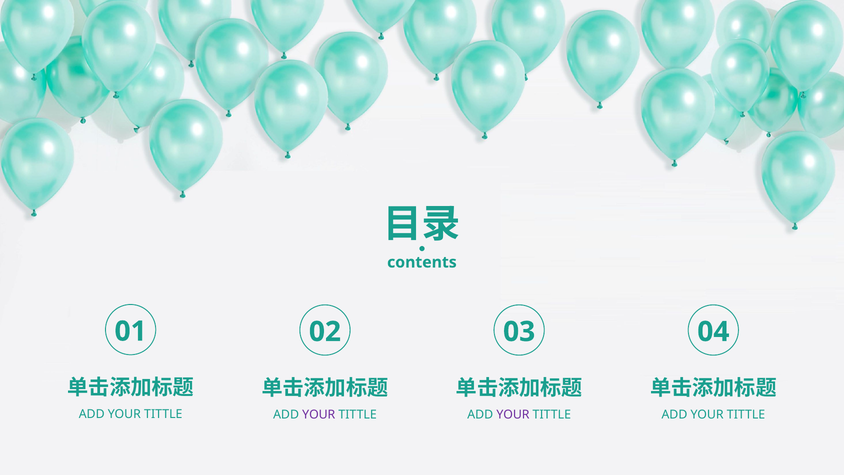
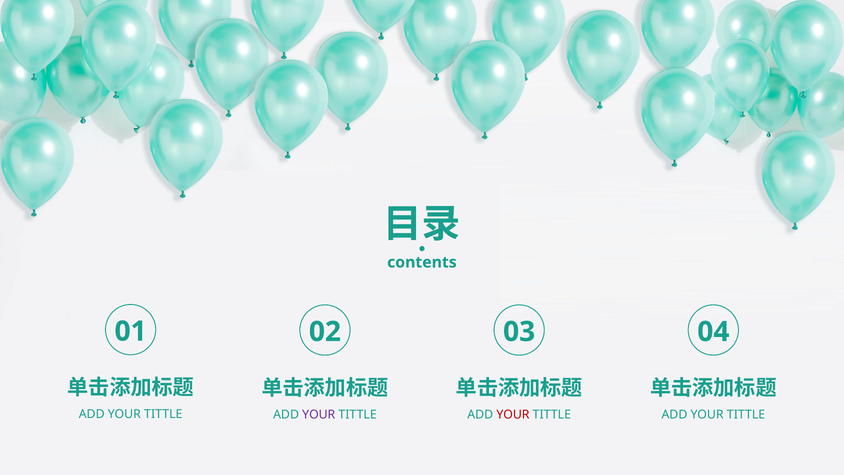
YOUR at (513, 414) colour: purple -> red
